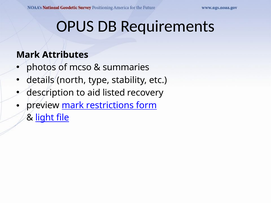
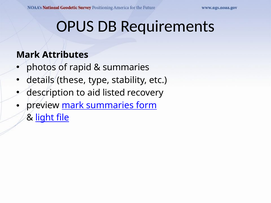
mcso: mcso -> rapid
north: north -> these
mark restrictions: restrictions -> summaries
